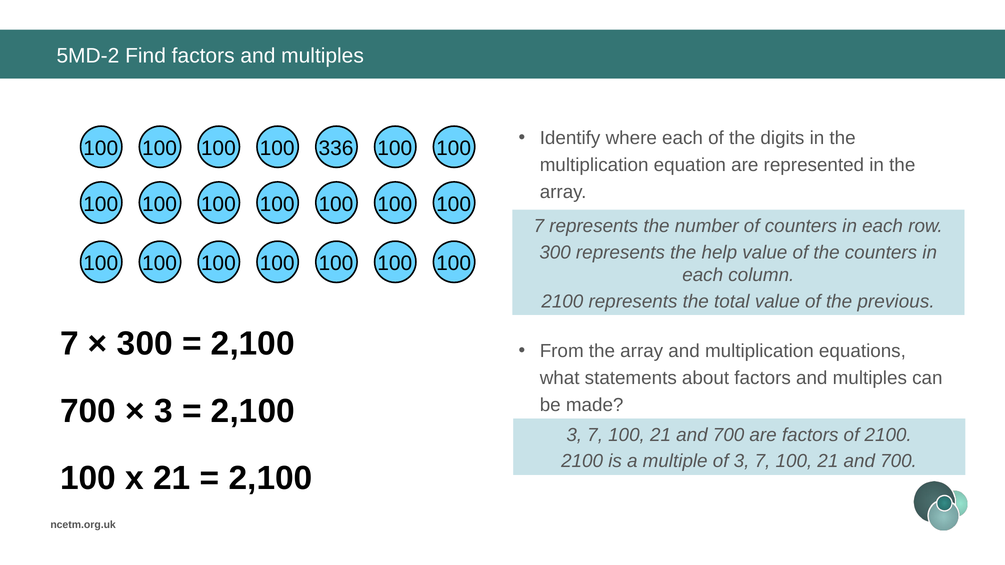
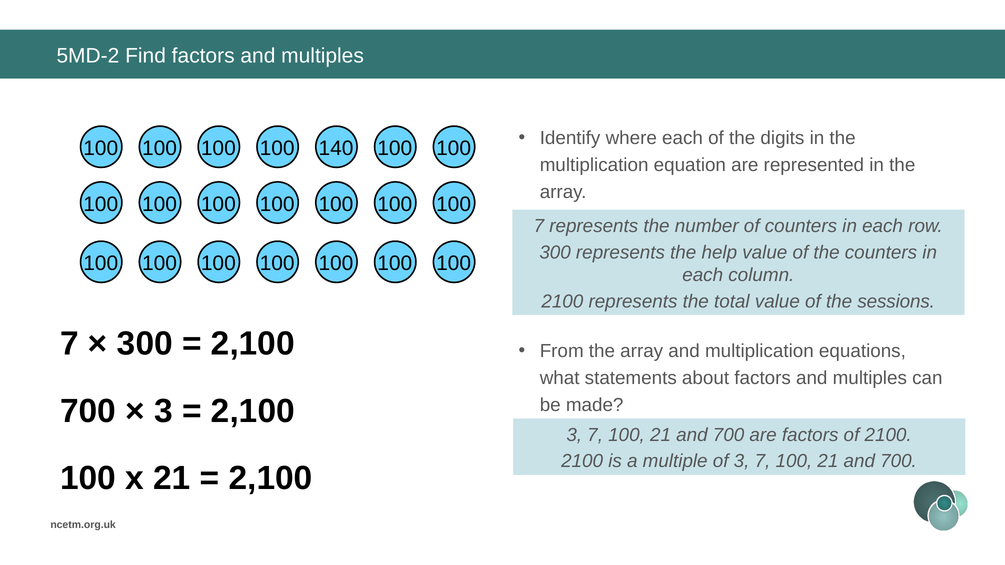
336: 336 -> 140
previous: previous -> sessions
